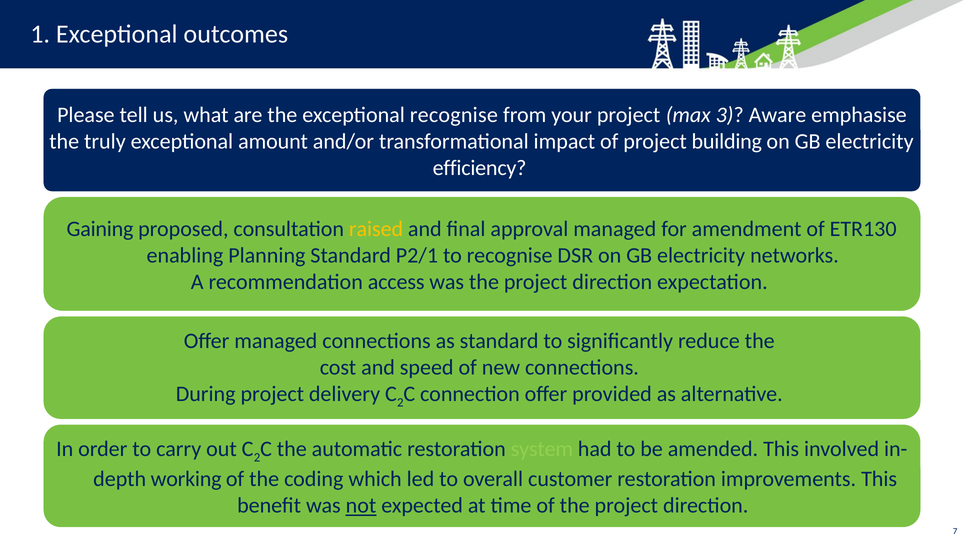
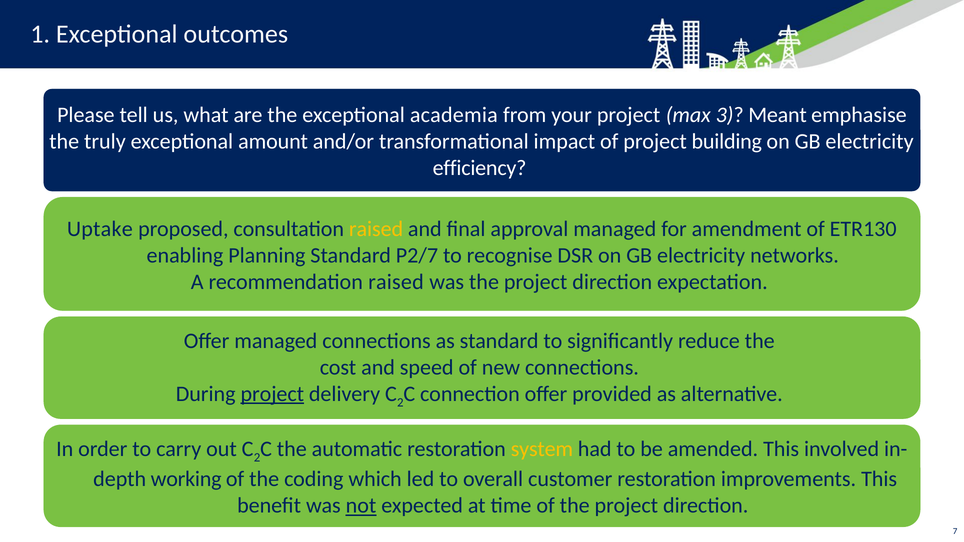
exceptional recognise: recognise -> academia
Aware: Aware -> Meant
Gaining: Gaining -> Uptake
P2/1: P2/1 -> P2/7
recommendation access: access -> raised
project at (272, 394) underline: none -> present
system colour: light green -> yellow
